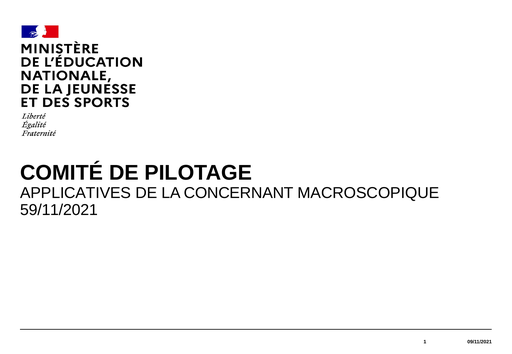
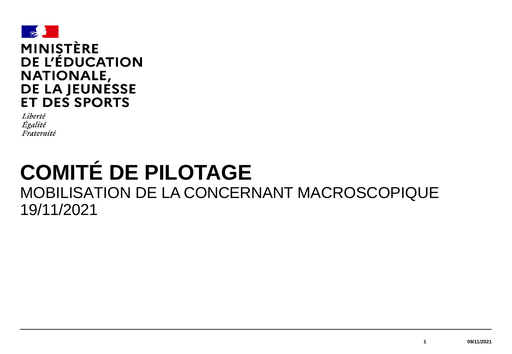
APPLICATIVES: APPLICATIVES -> MOBILISATION
59/11/2021: 59/11/2021 -> 19/11/2021
